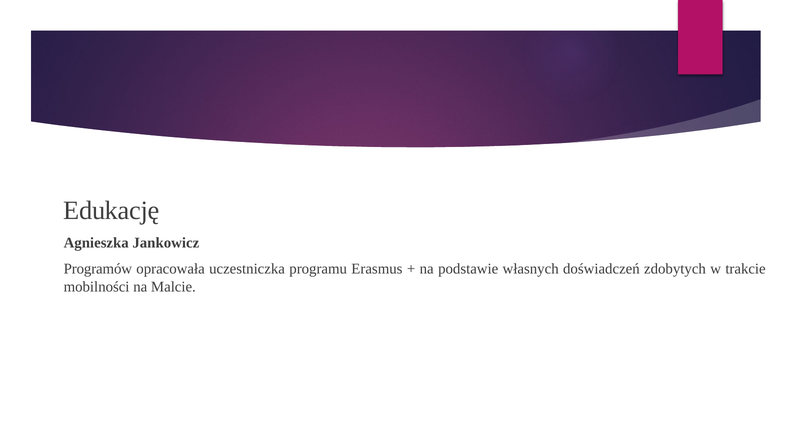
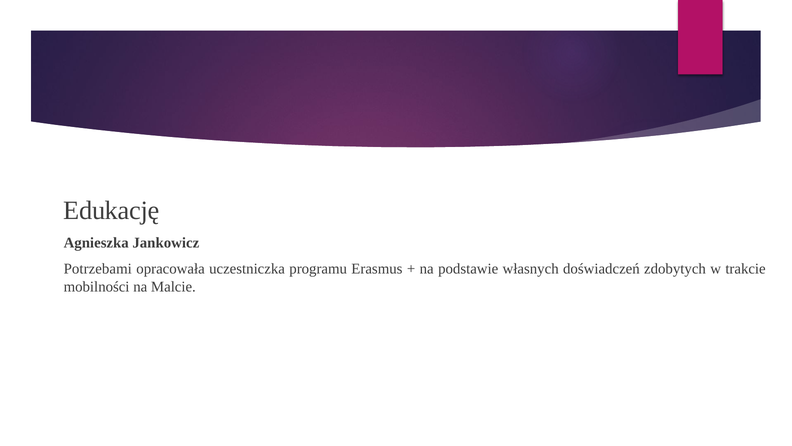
Programów: Programów -> Potrzebami
